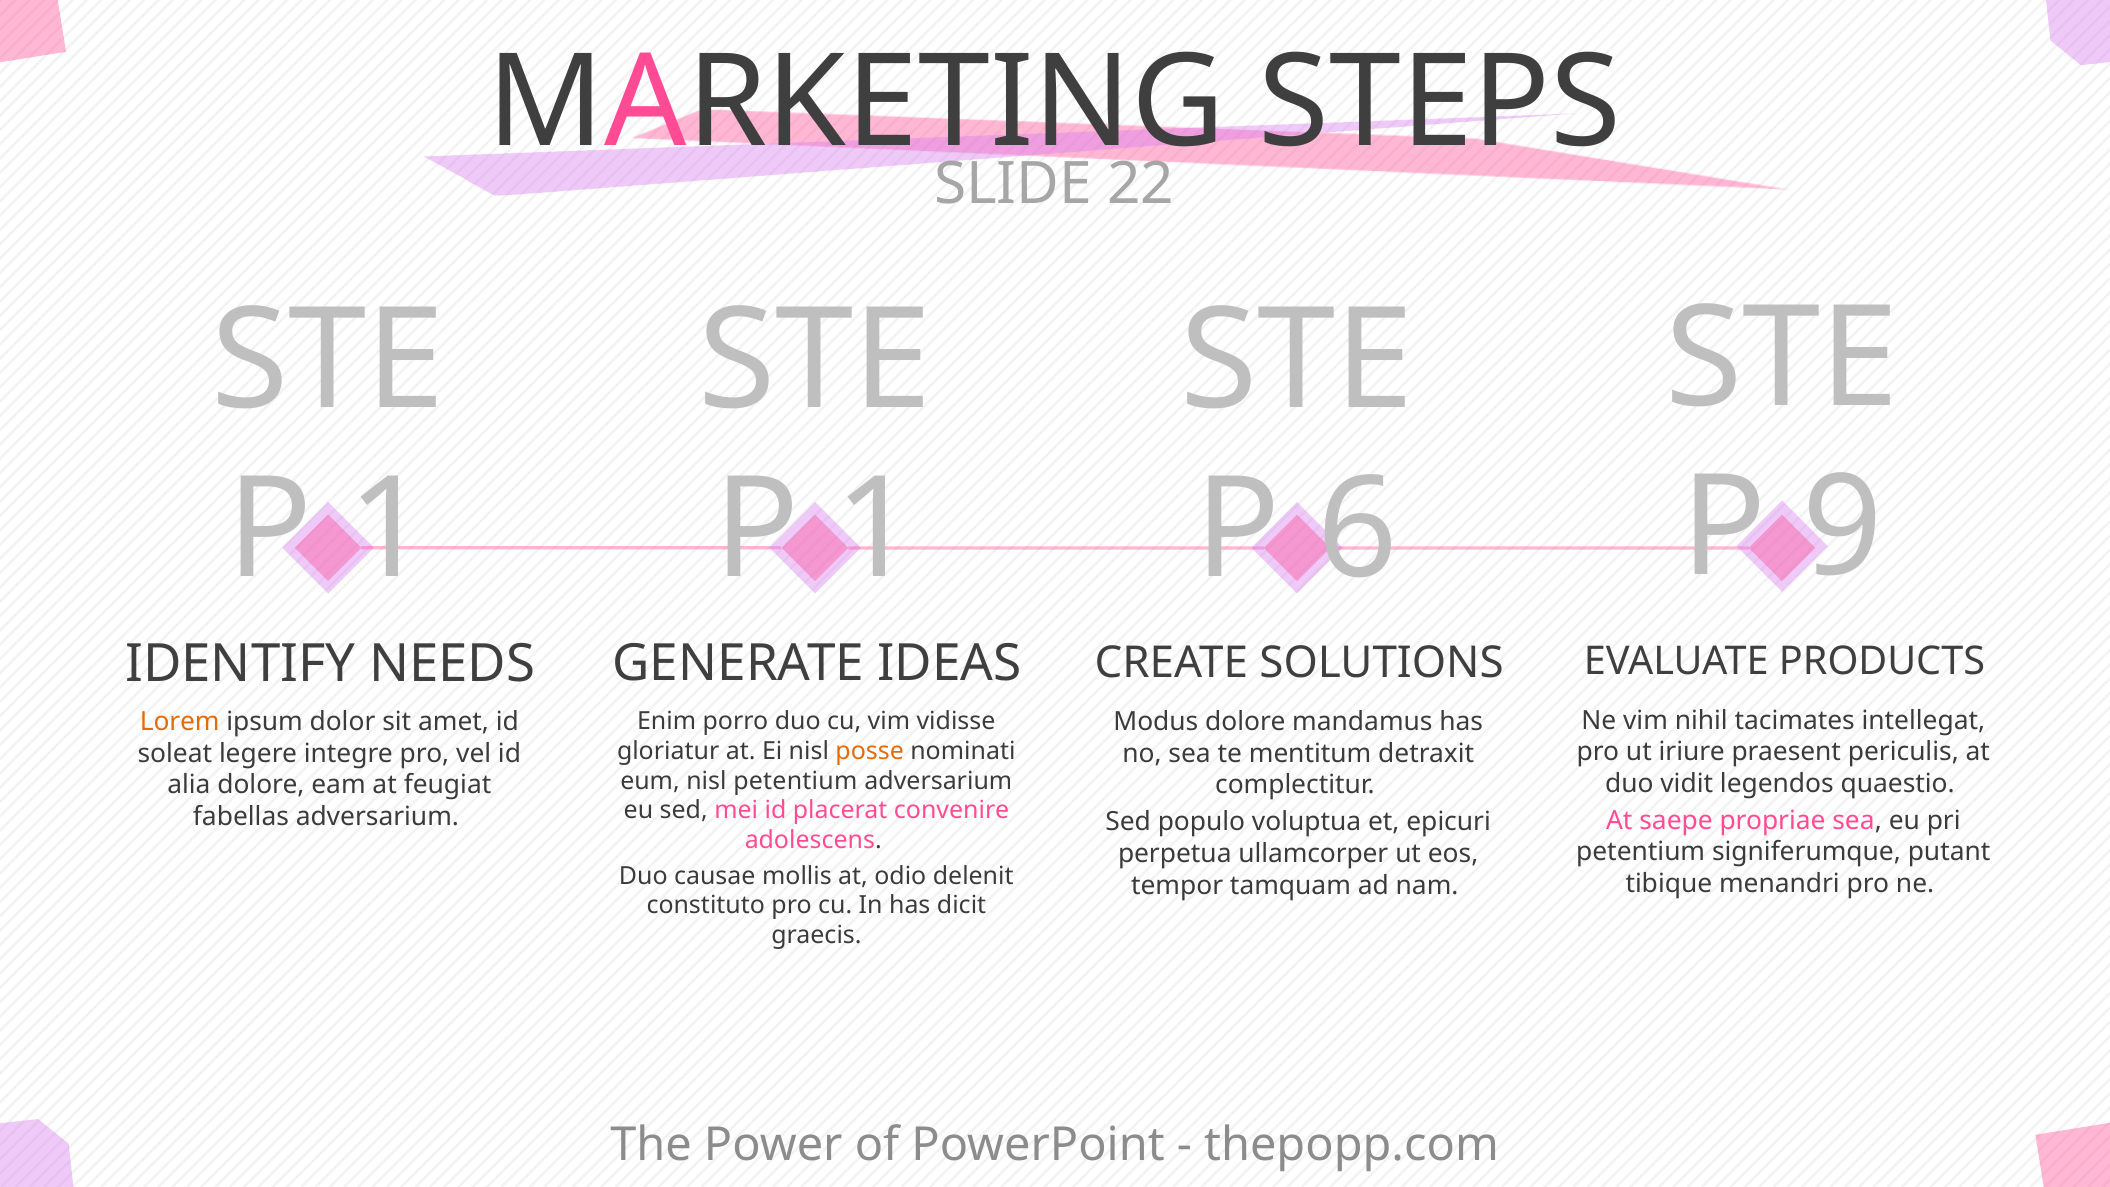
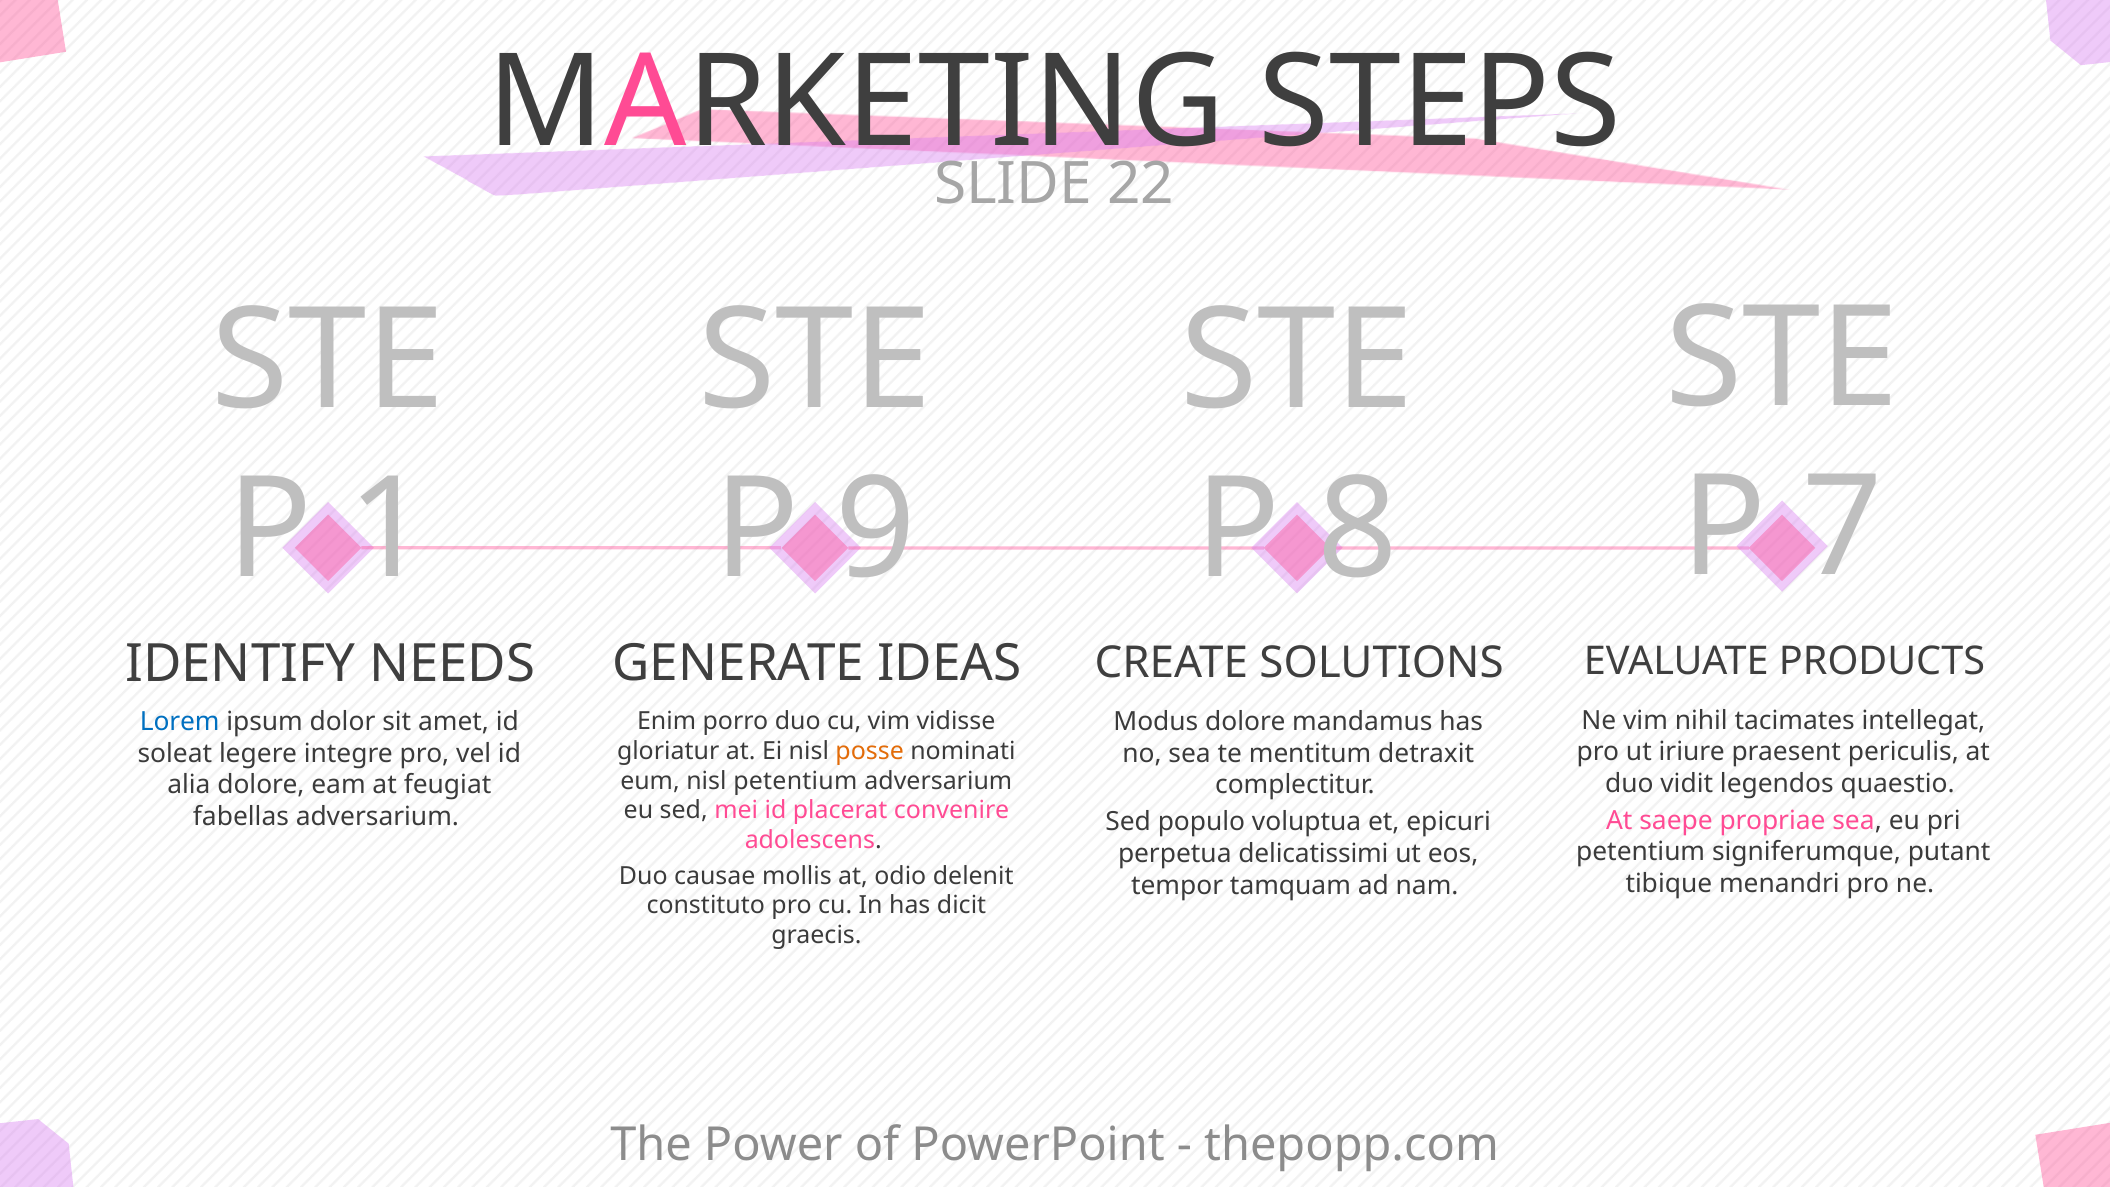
9: 9 -> 7
1 at (876, 530): 1 -> 9
6: 6 -> 8
Lorem colour: orange -> blue
ullamcorper: ullamcorper -> delicatissimi
